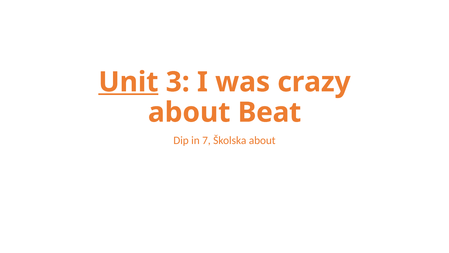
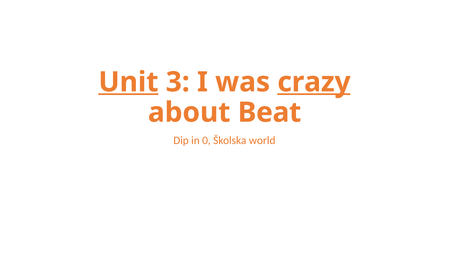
crazy underline: none -> present
7: 7 -> 0
Školska about: about -> world
